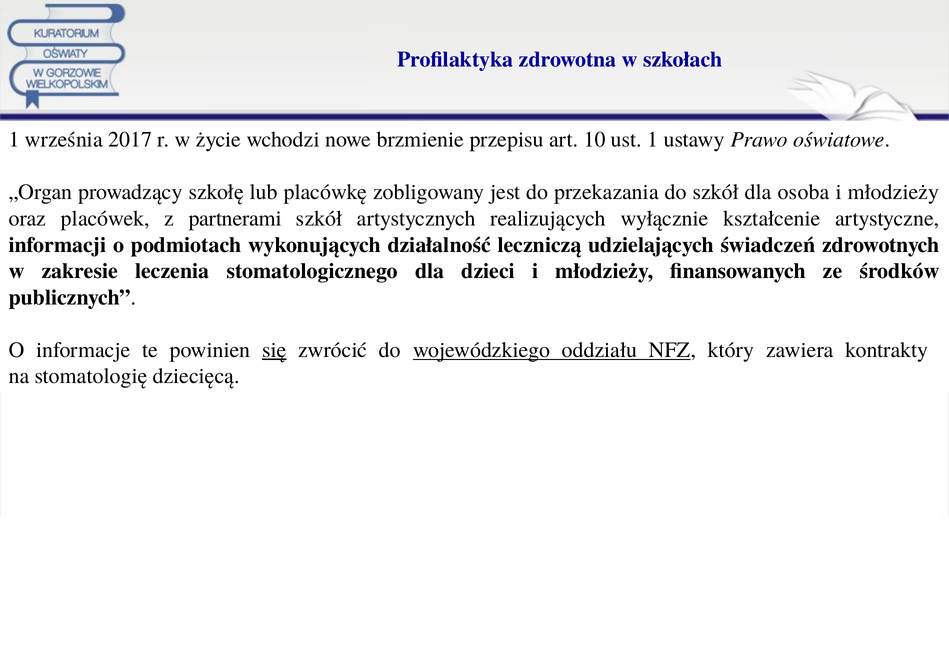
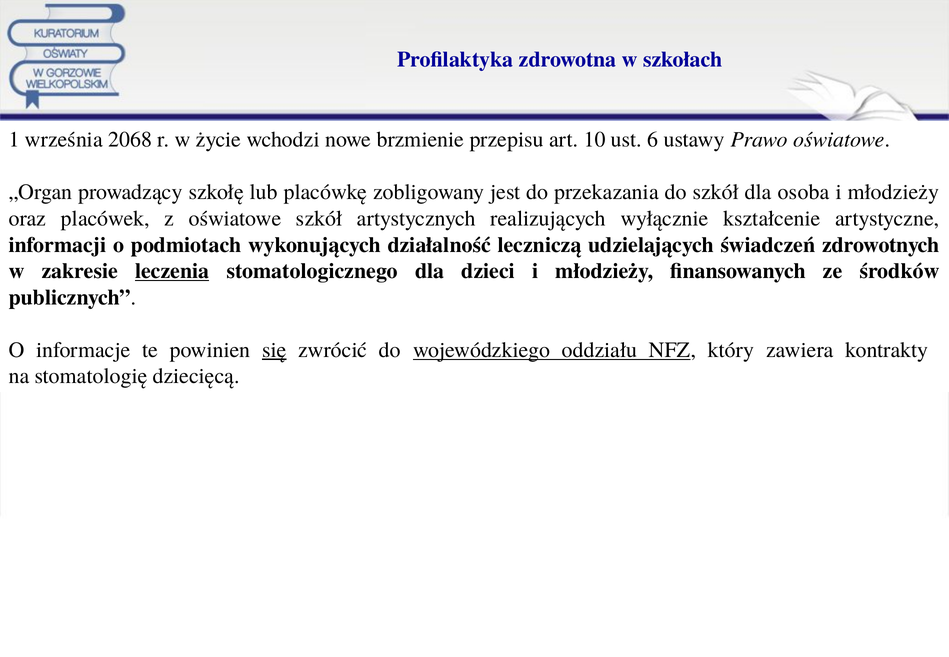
2017: 2017 -> 2068
ust 1: 1 -> 6
z partnerami: partnerami -> oświatowe
leczenia underline: none -> present
